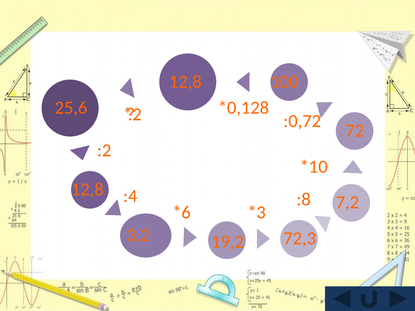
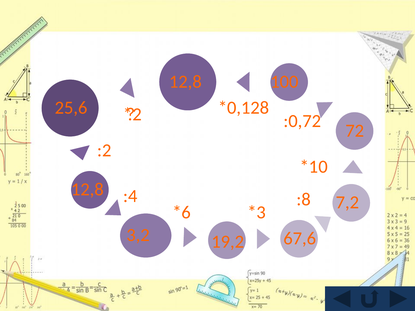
72,3: 72,3 -> 67,6
